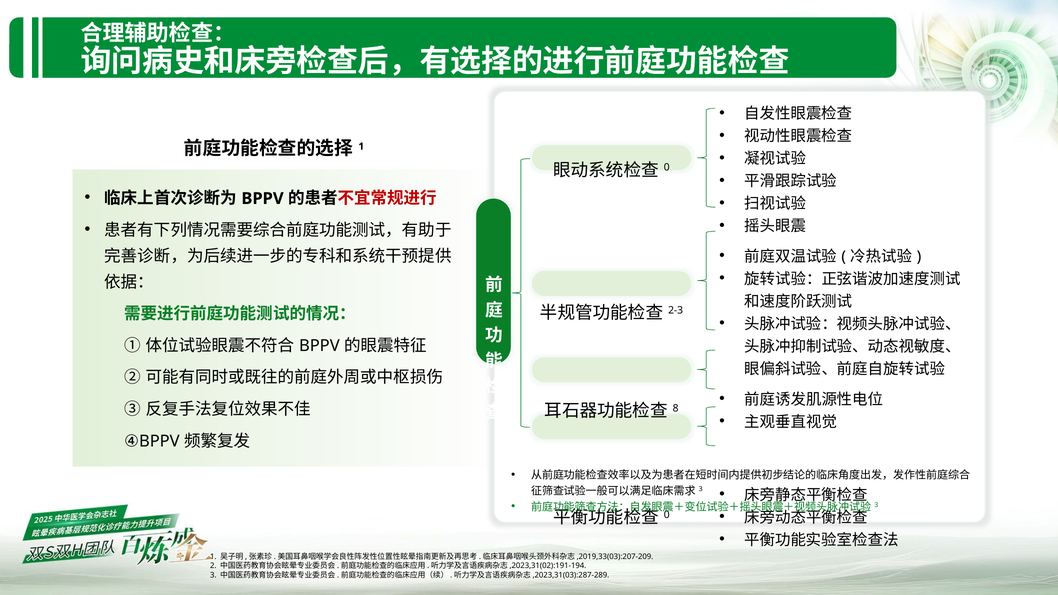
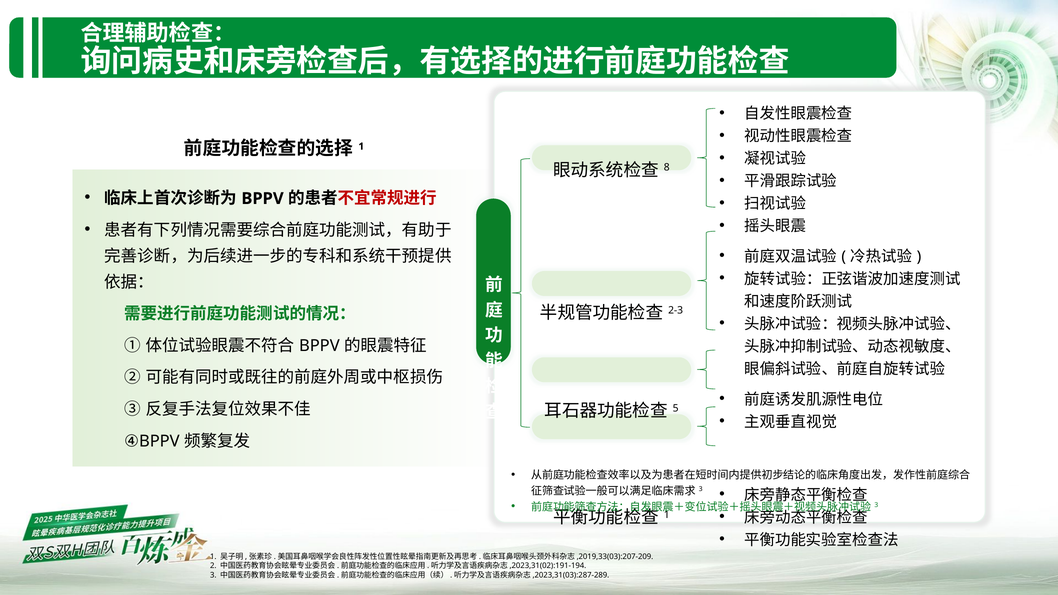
0 at (667, 167): 0 -> 8
8: 8 -> 5
0 at (667, 515): 0 -> 1
